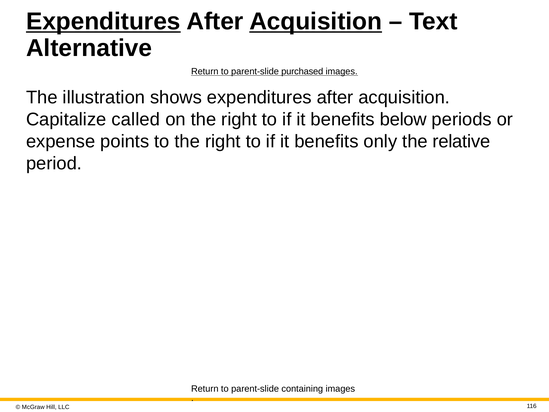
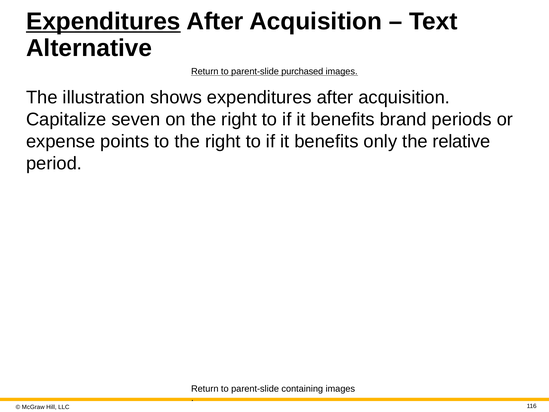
Acquisition at (316, 22) underline: present -> none
called: called -> seven
below: below -> brand
